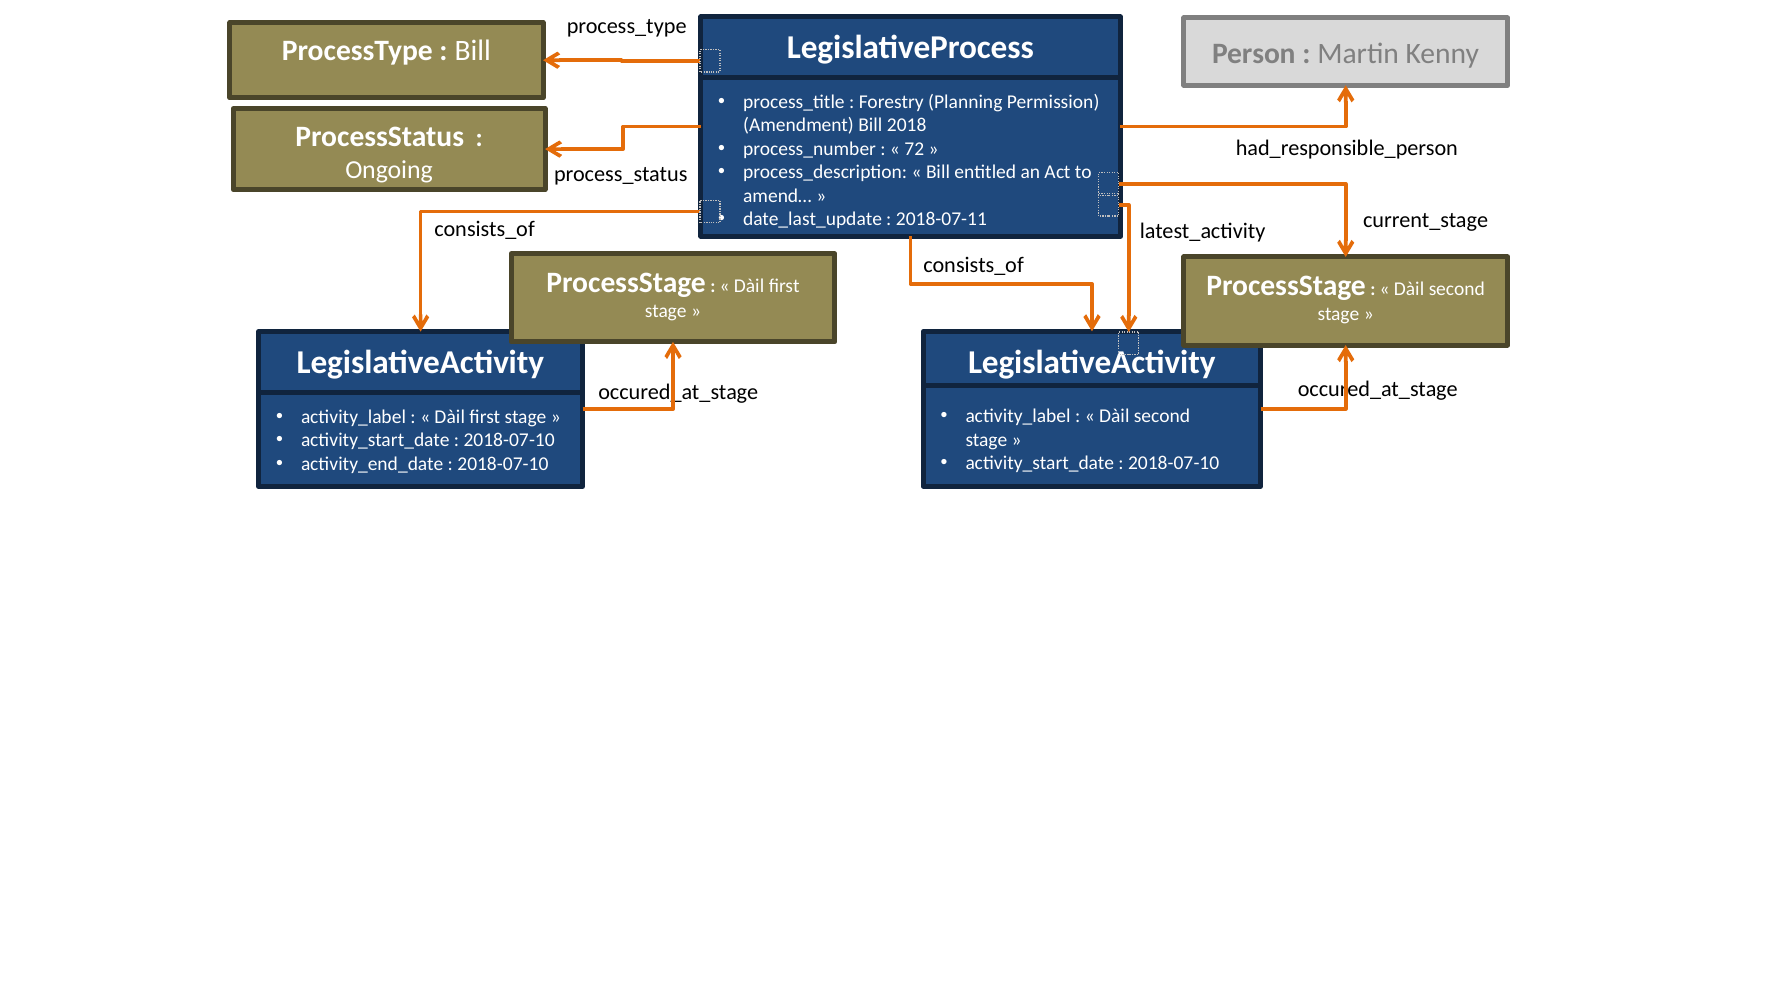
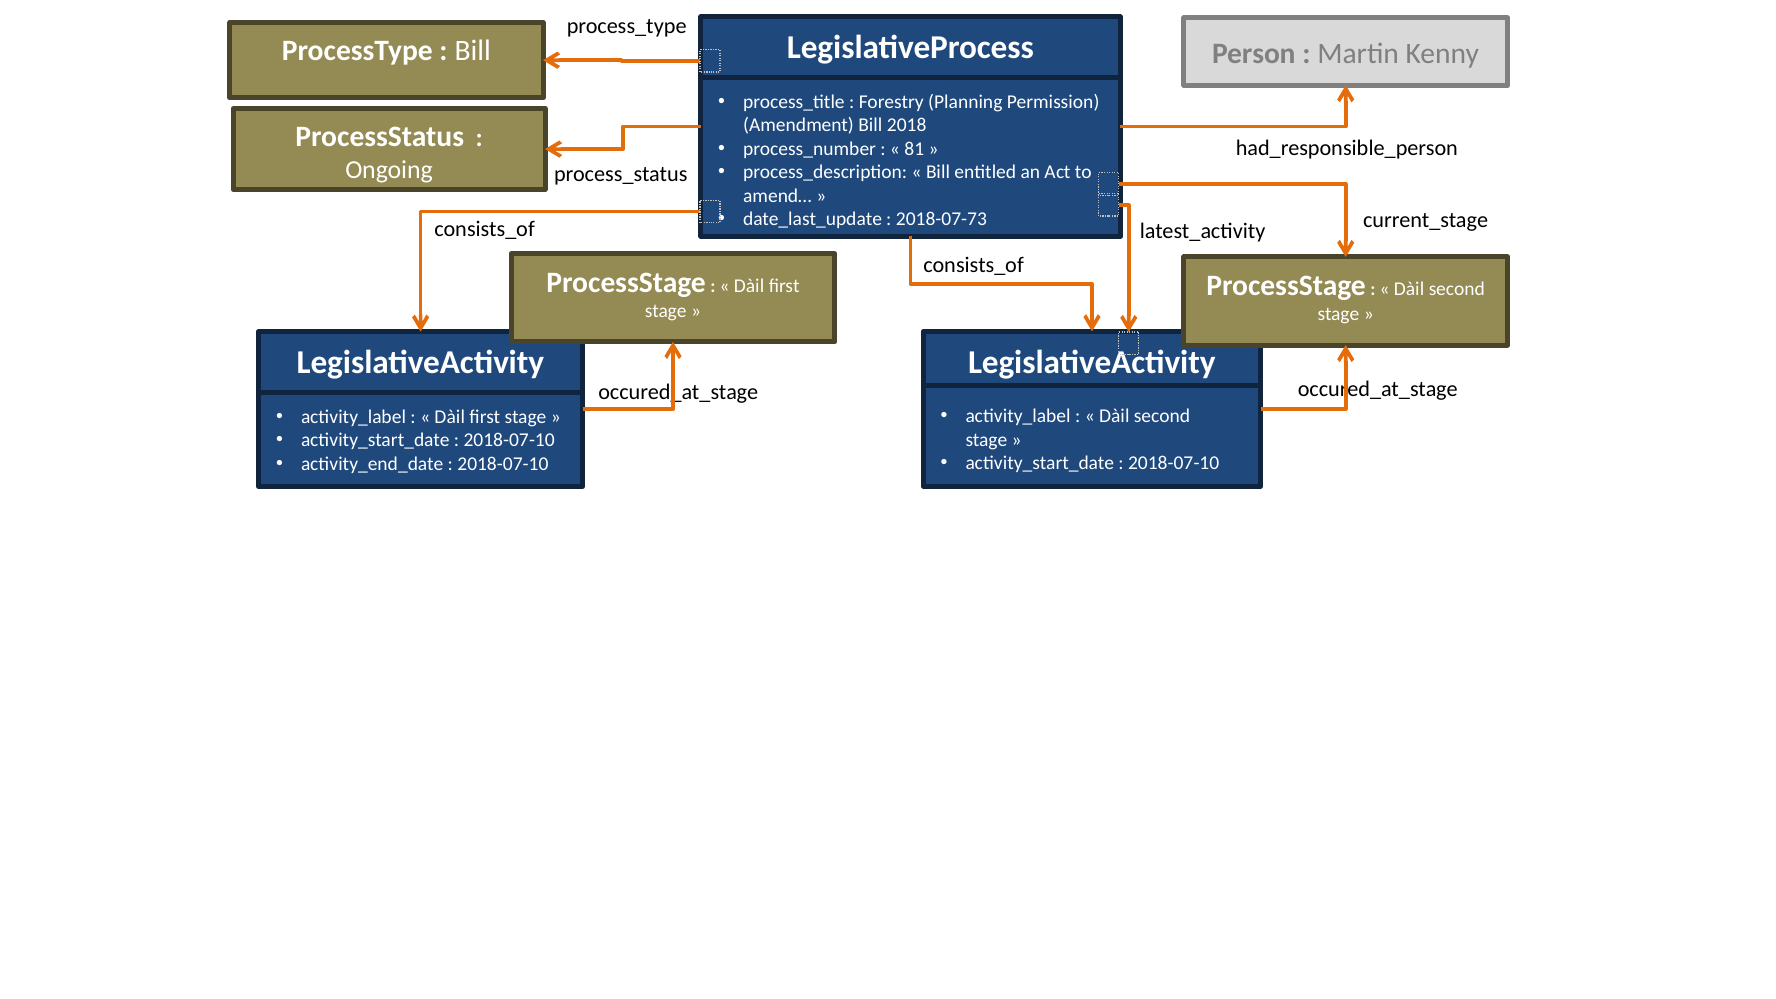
72: 72 -> 81
2018-07-11: 2018-07-11 -> 2018-07-73
